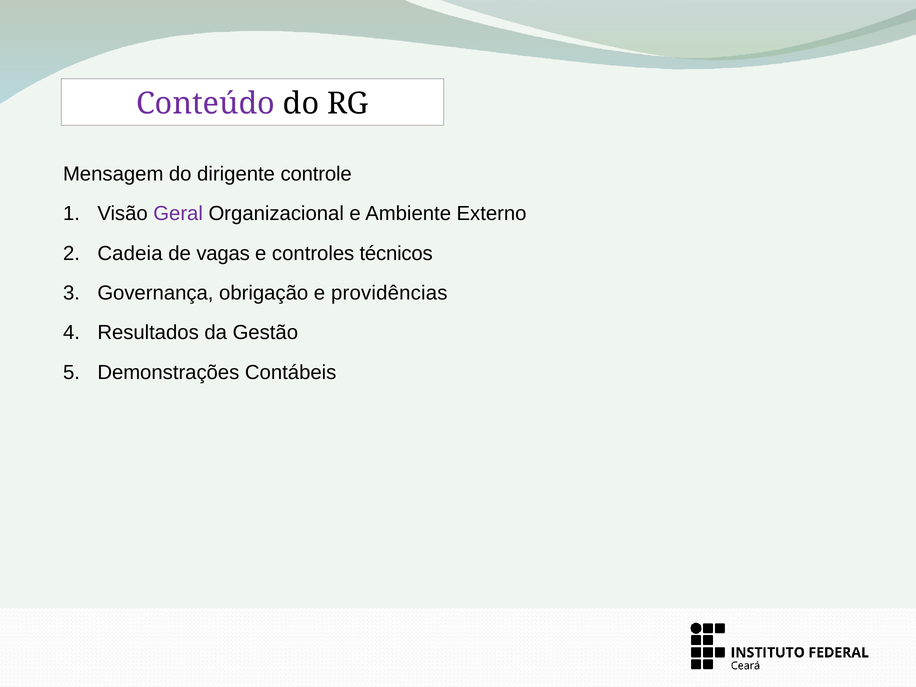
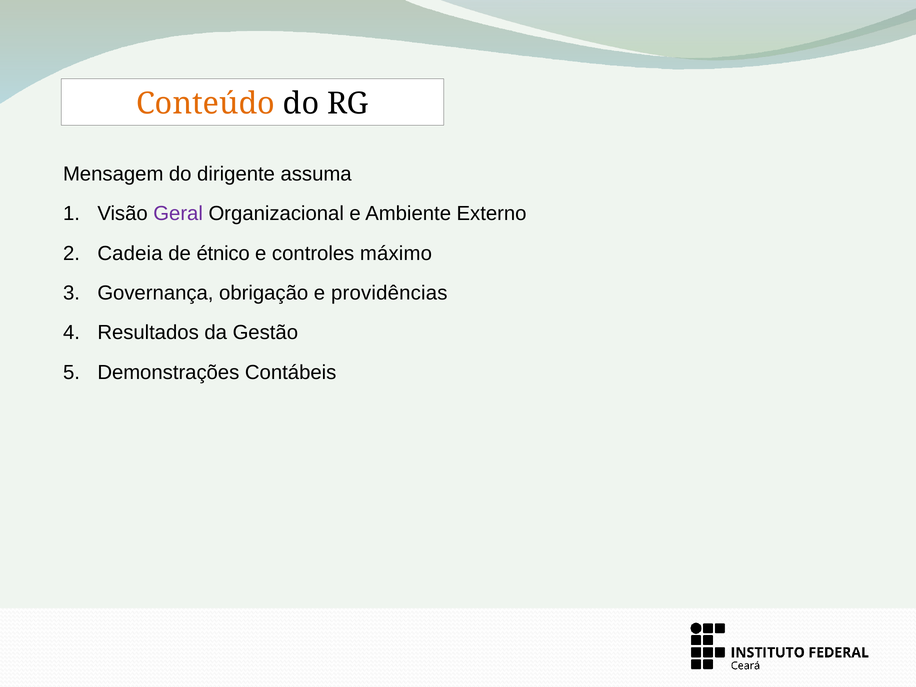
Conteúdo colour: purple -> orange
controle: controle -> assuma
vagas: vagas -> étnico
técnicos: técnicos -> máximo
